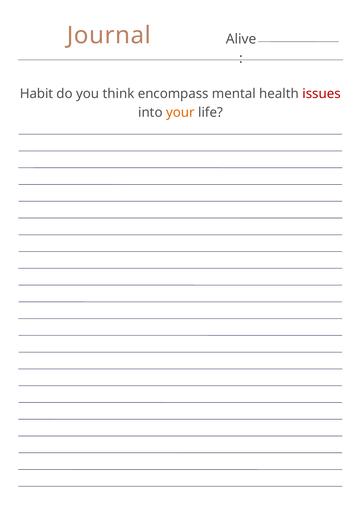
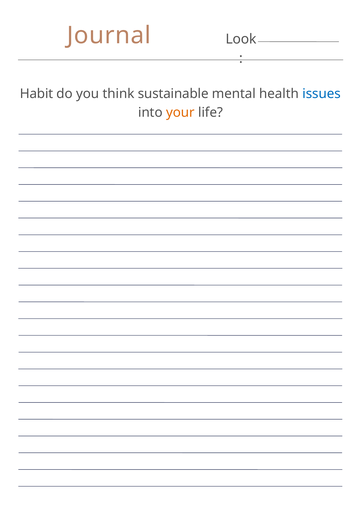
Alive: Alive -> Look
encompass: encompass -> sustainable
issues colour: red -> blue
